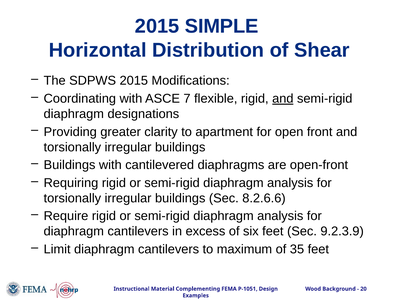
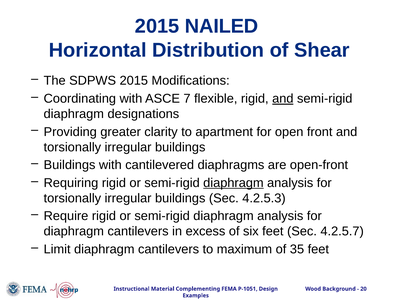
SIMPLE: SIMPLE -> NAILED
diaphragm at (233, 183) underline: none -> present
8.2.6.6: 8.2.6.6 -> 4.2.5.3
9.2.3.9: 9.2.3.9 -> 4.2.5.7
